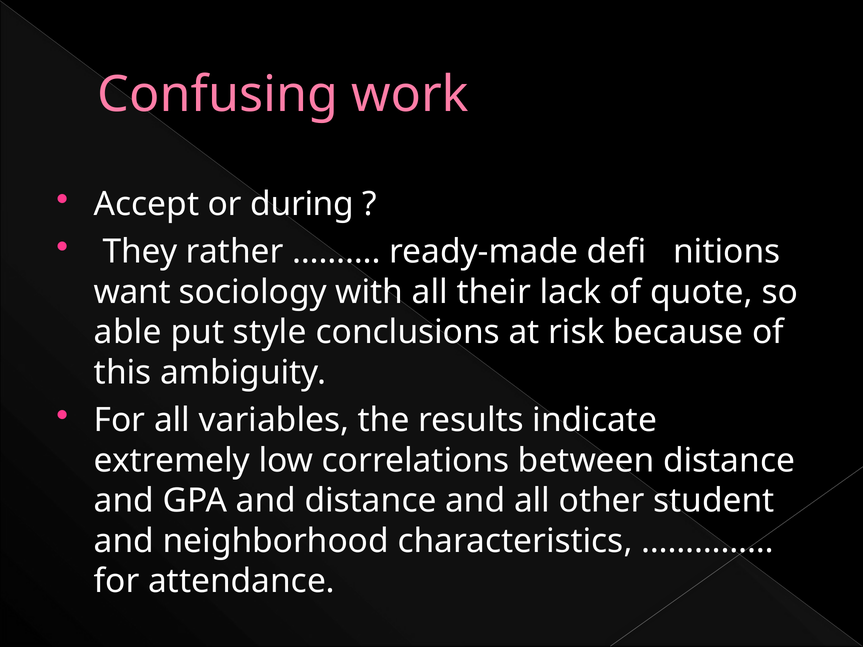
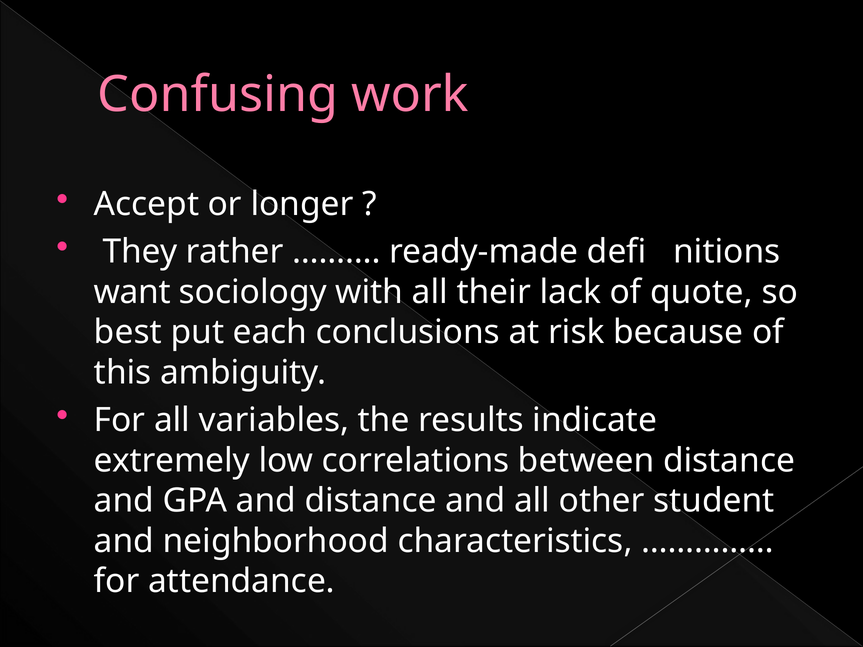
during: during -> longer
able: able -> best
style: style -> each
